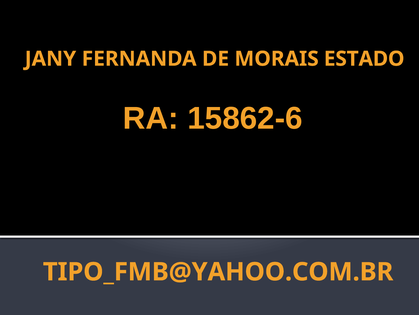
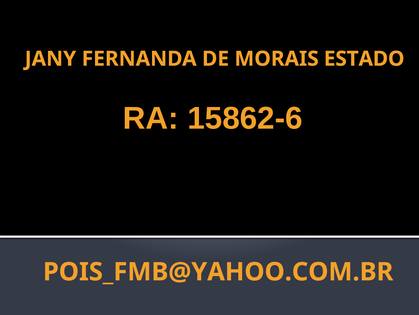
TIPO_FMB@YAHOO.COM.BR: TIPO_FMB@YAHOO.COM.BR -> POIS_FMB@YAHOO.COM.BR
